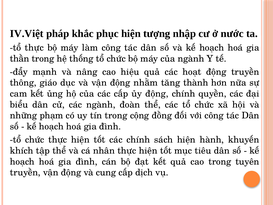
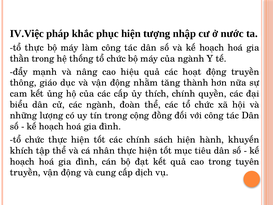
IV.Việt: IV.Việt -> IV.Việc
ủy động: động -> thích
phạm: phạm -> lượng
